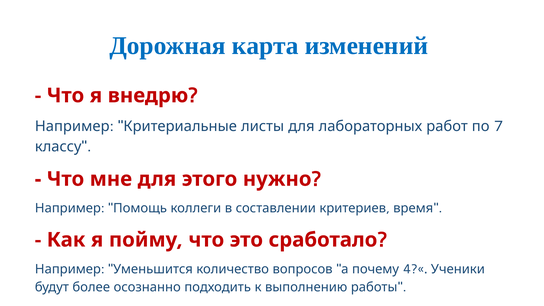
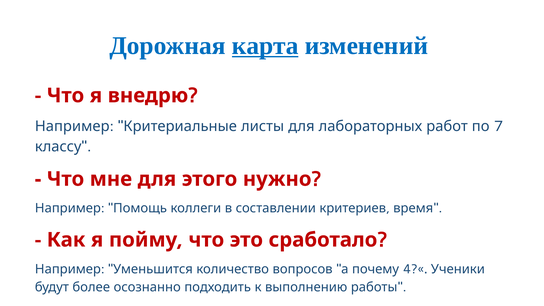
карта underline: none -> present
